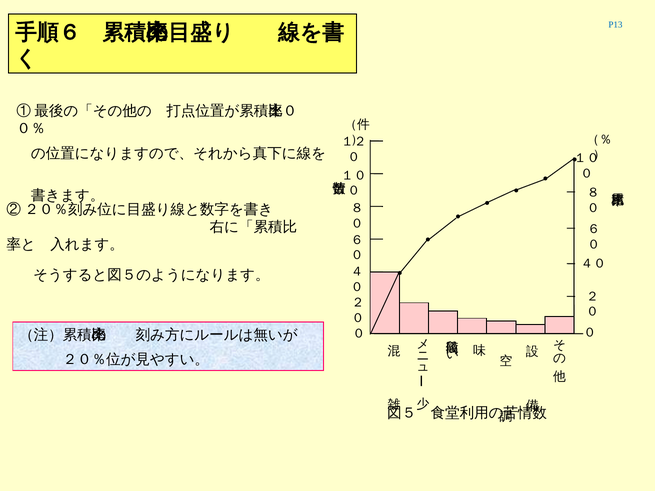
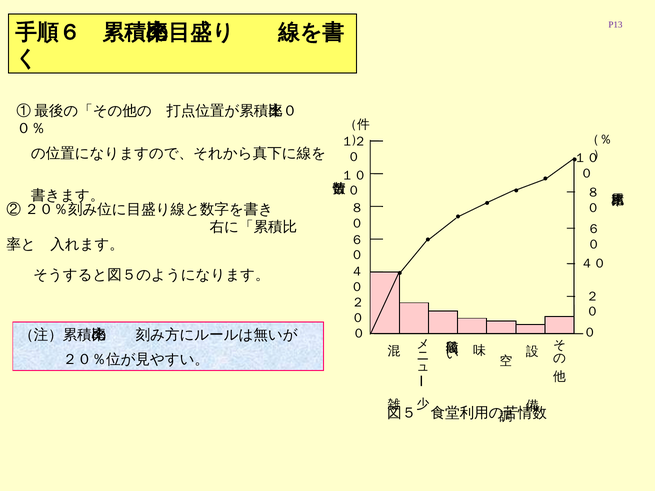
P13 colour: blue -> purple
